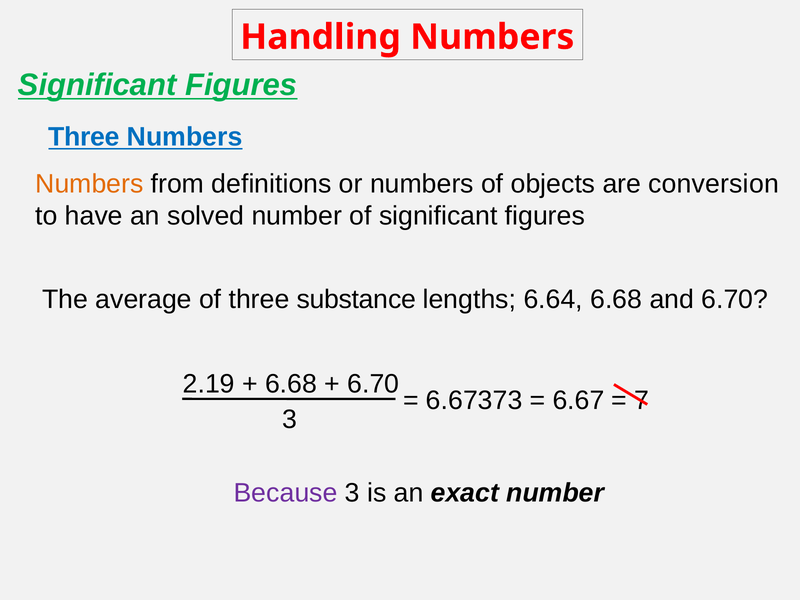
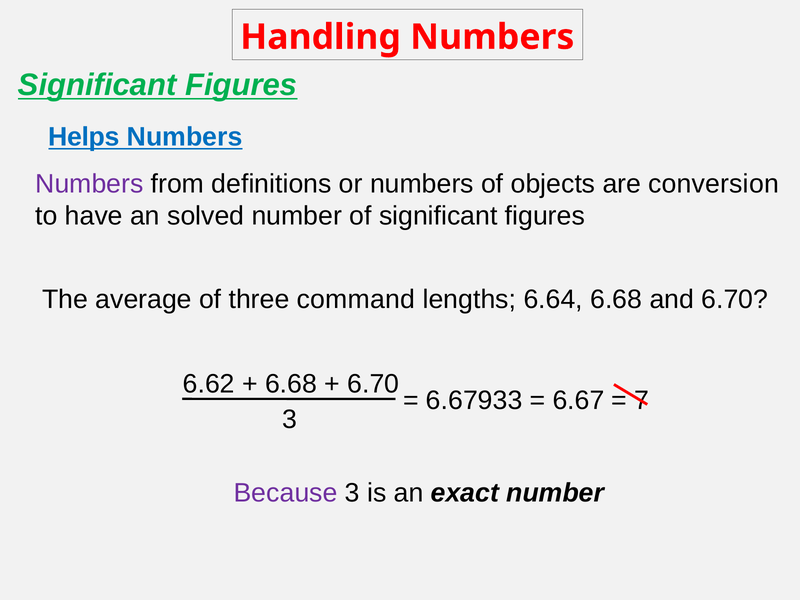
Three at (84, 137): Three -> Helps
Numbers at (89, 184) colour: orange -> purple
substance: substance -> command
2.19: 2.19 -> 6.62
6.67373: 6.67373 -> 6.67933
